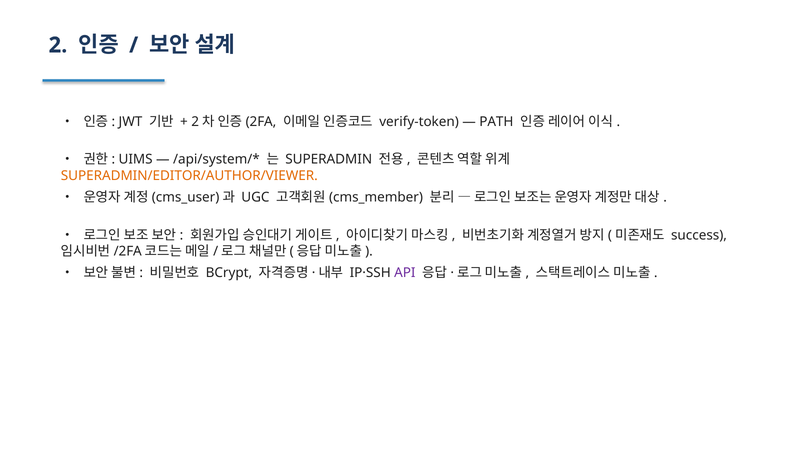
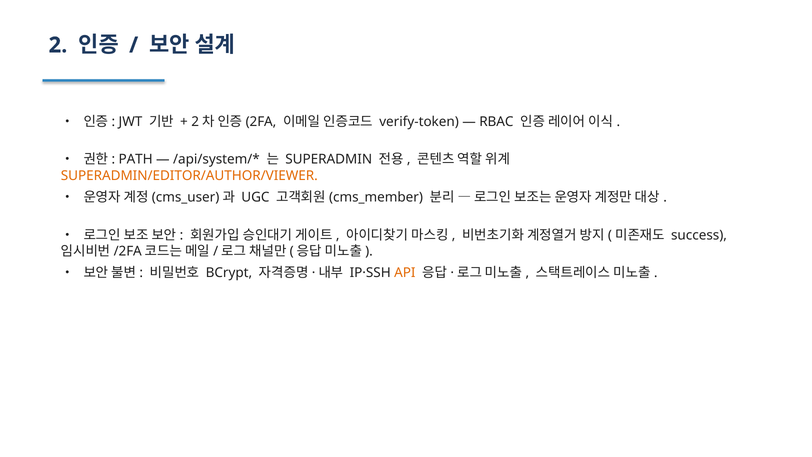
PATH: PATH -> RBAC
UIMS: UIMS -> PATH
API colour: purple -> orange
